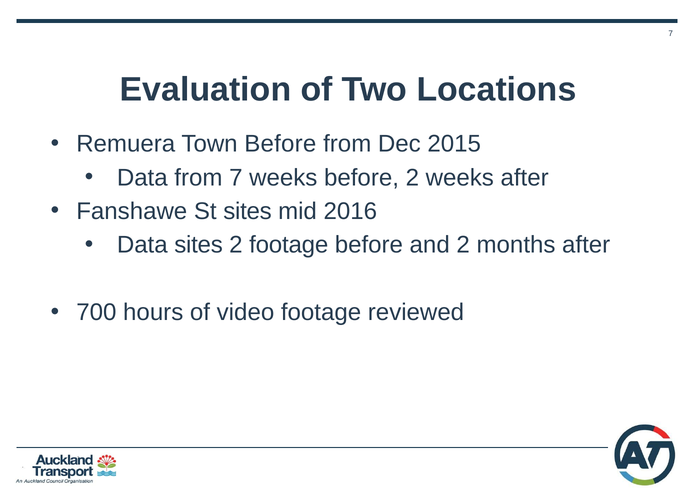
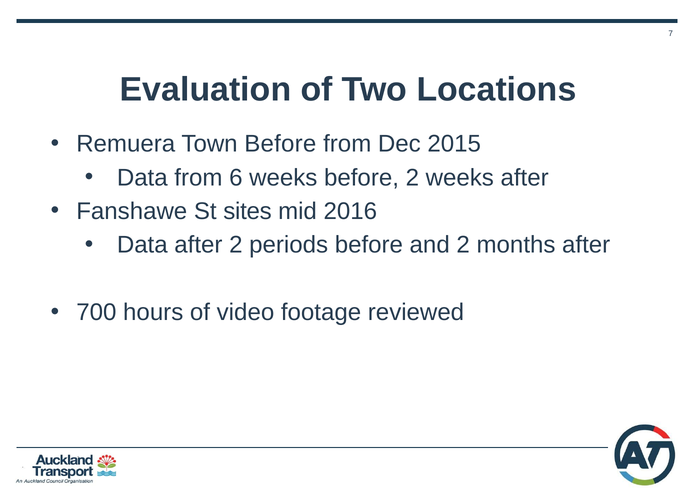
from 7: 7 -> 6
Data sites: sites -> after
2 footage: footage -> periods
